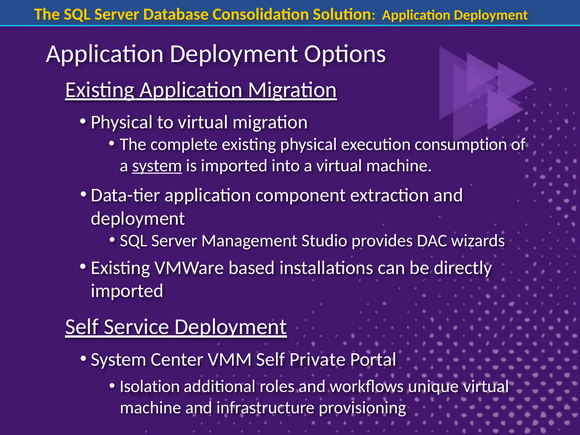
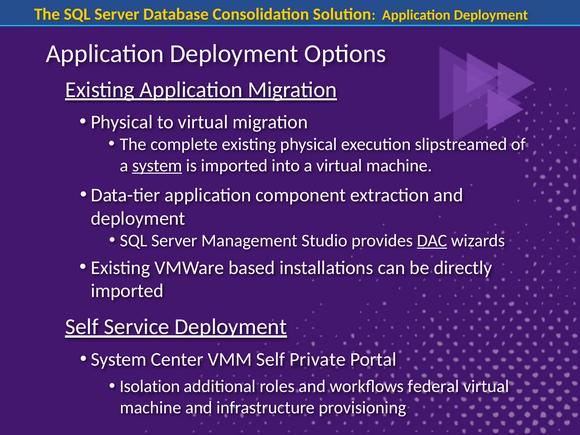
consumption: consumption -> slipstreamed
DAC underline: none -> present
unique: unique -> federal
